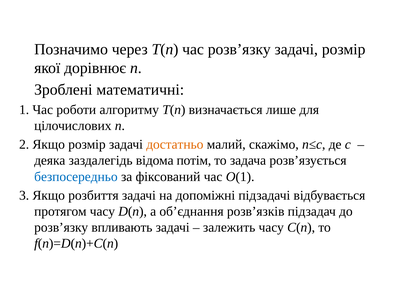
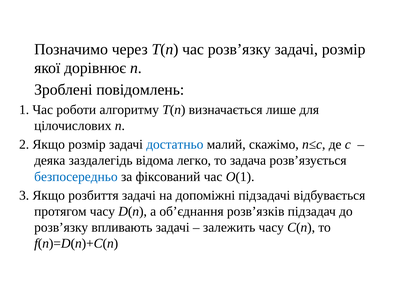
математичні: математичні -> повідомлень
достатньо colour: orange -> blue
потім: потім -> легко
